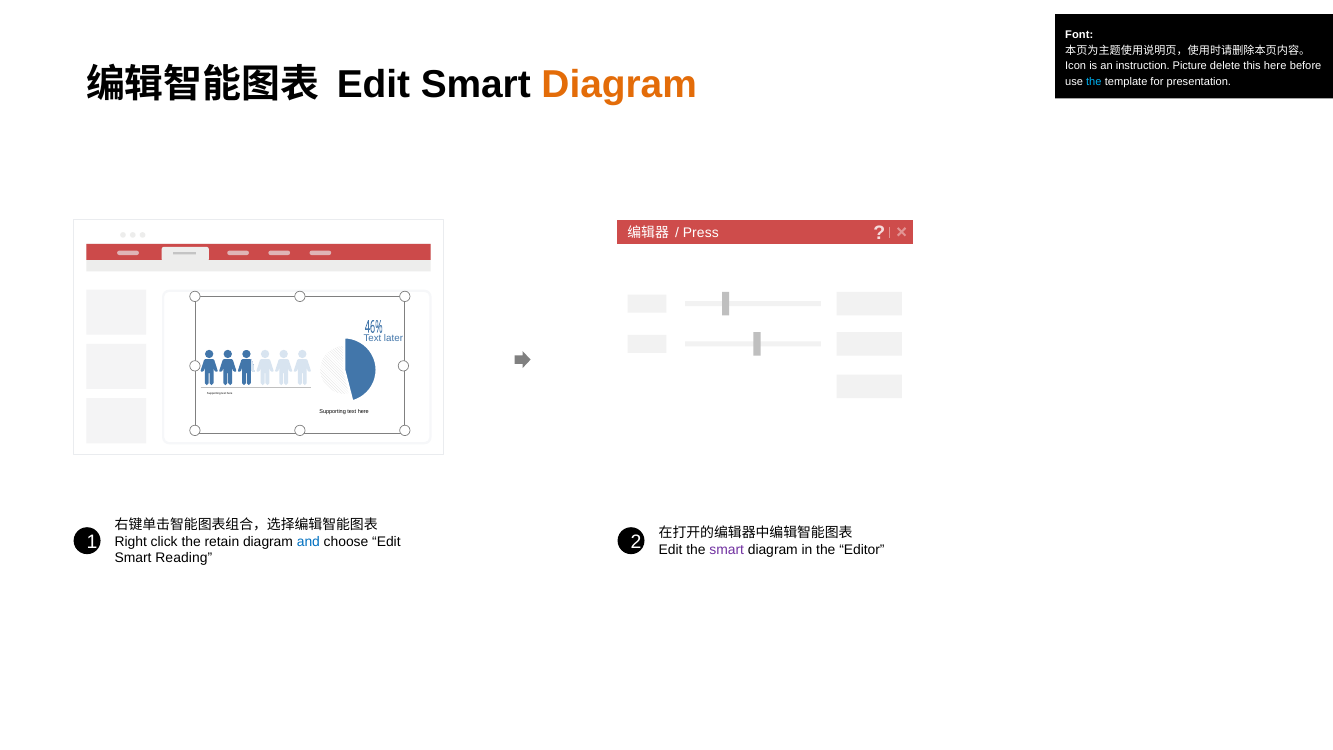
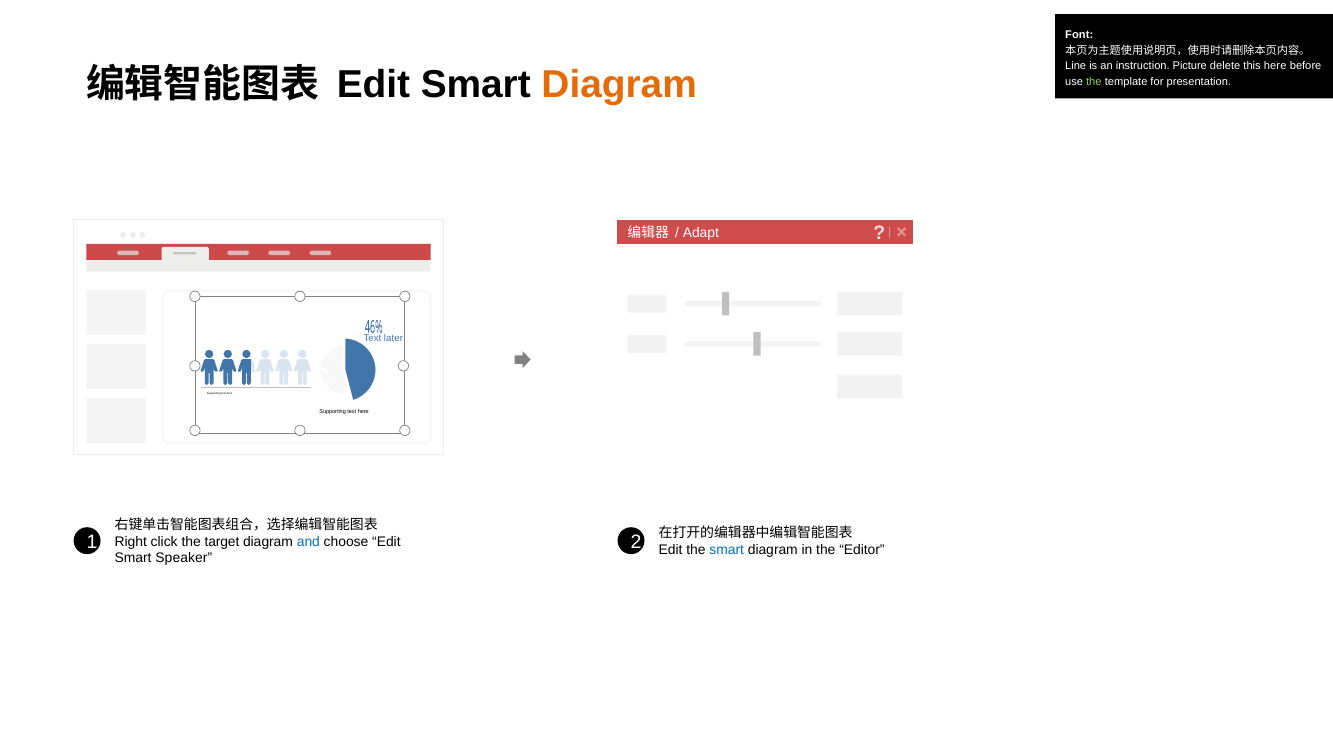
Icon: Icon -> Line
the at (1094, 82) colour: light blue -> light green
Press: Press -> Adapt
retain: retain -> target
smart at (727, 550) colour: purple -> blue
Reading: Reading -> Speaker
